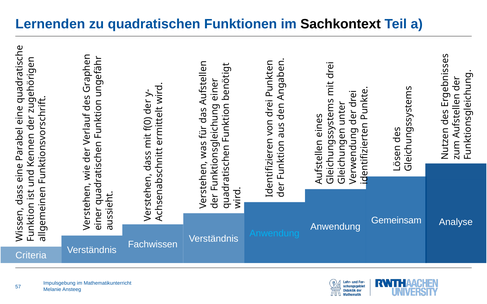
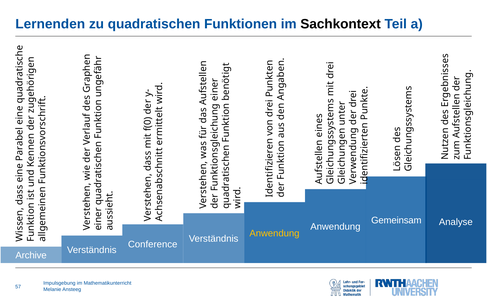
Anwendung at (274, 234) colour: light blue -> yellow
Fachwissen: Fachwissen -> Conference
Criteria: Criteria -> Archive
